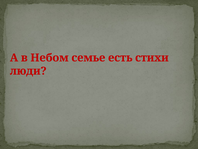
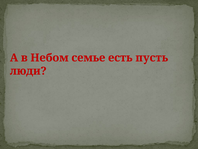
стихи: стихи -> пусть
